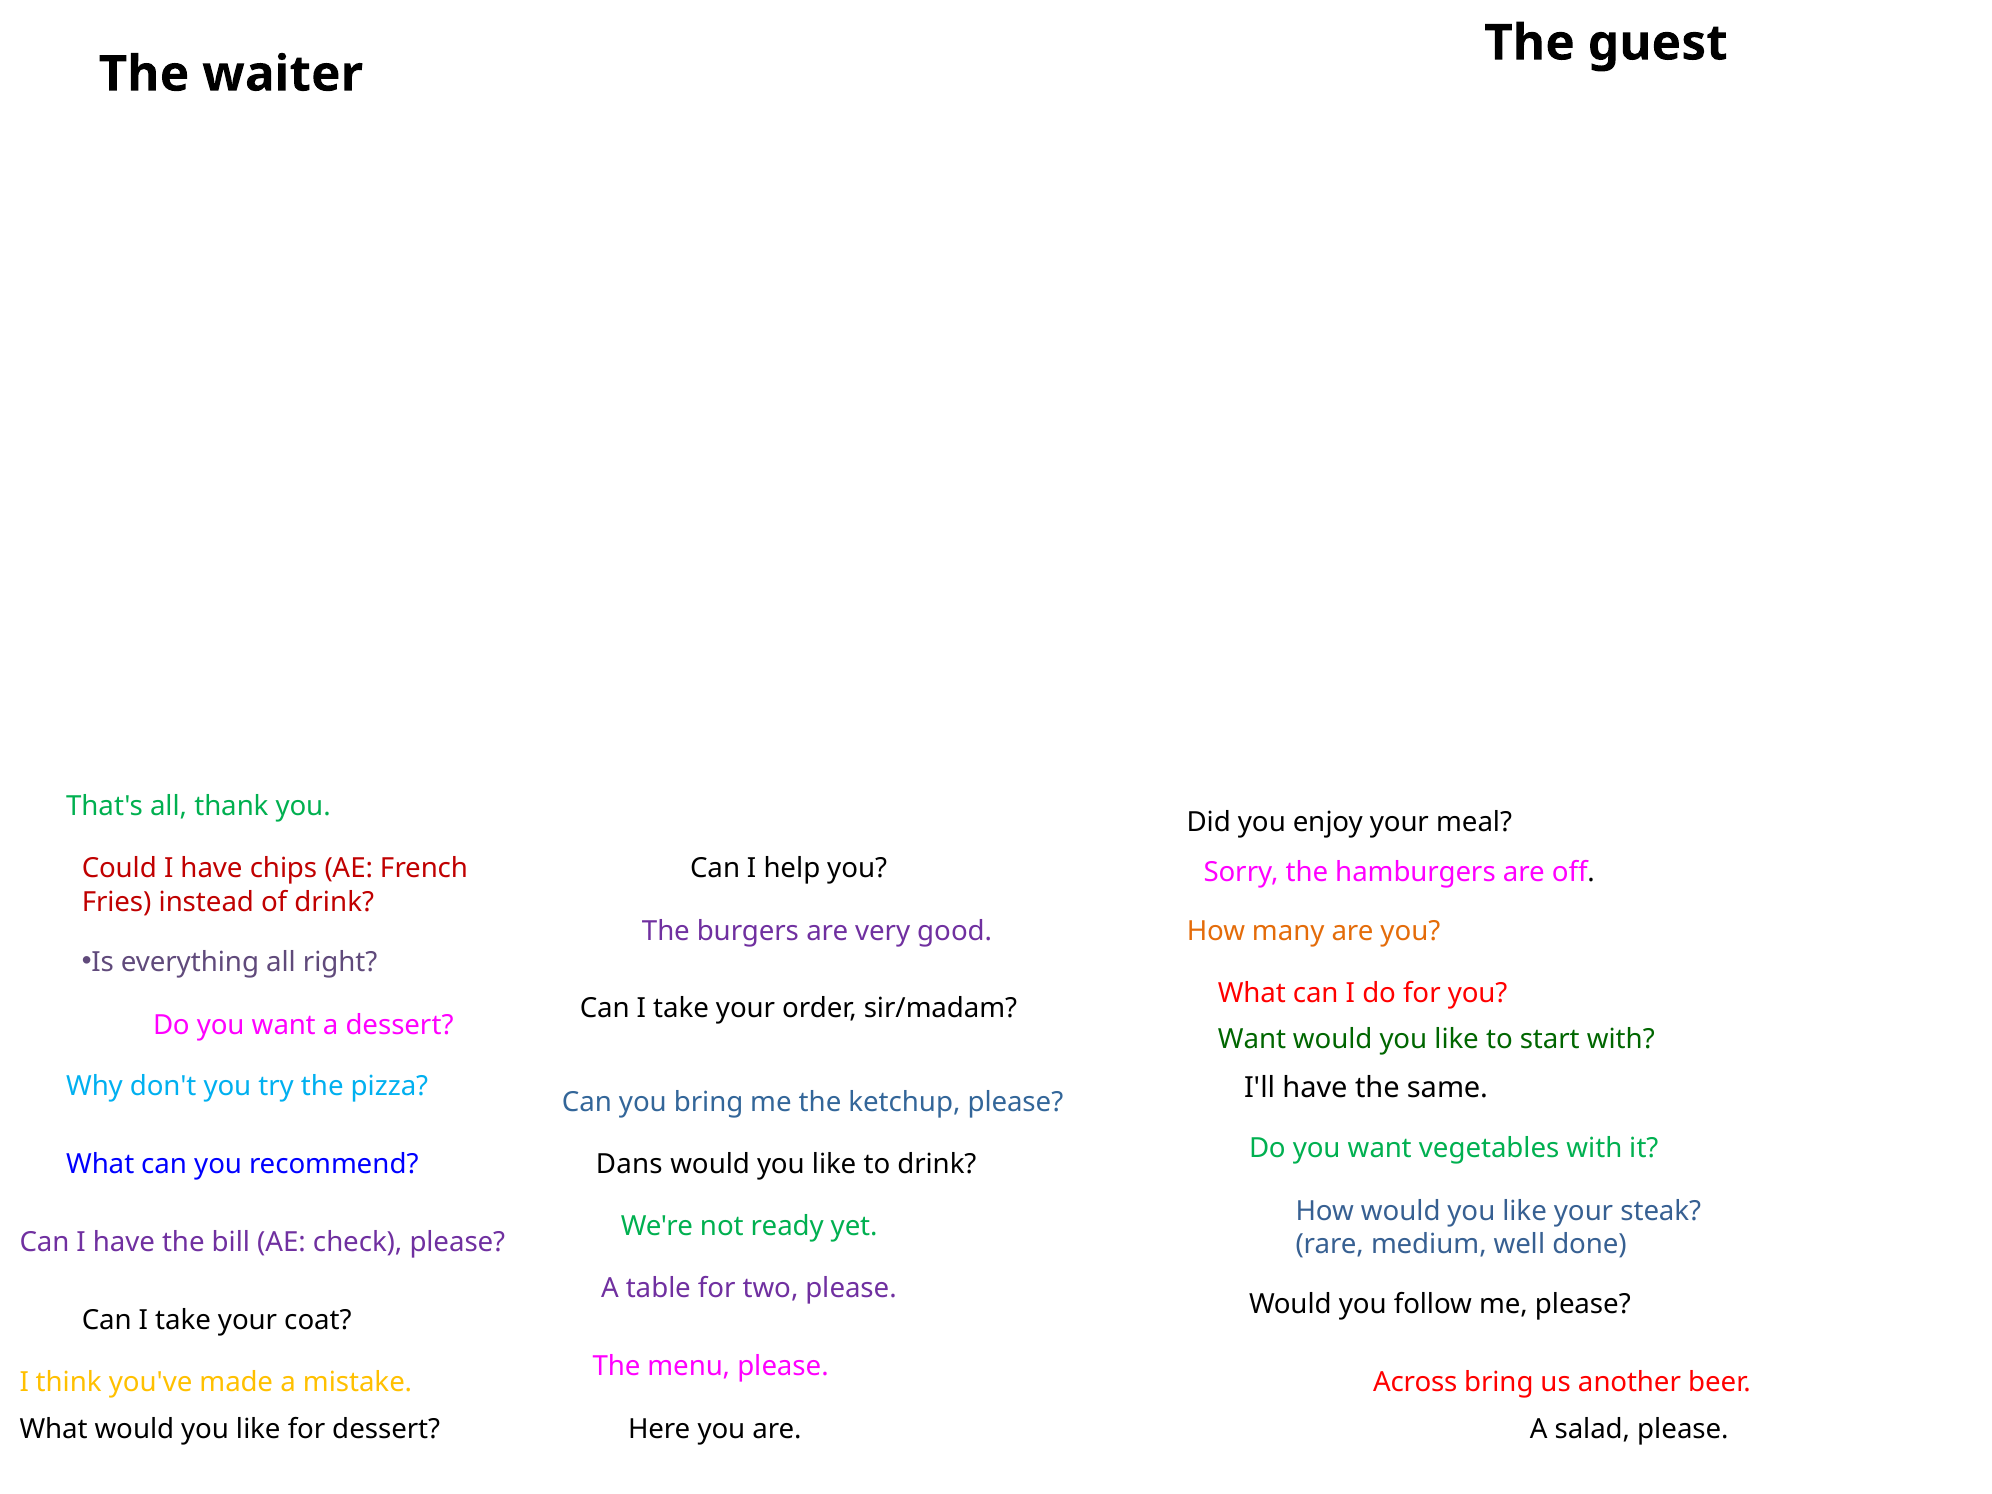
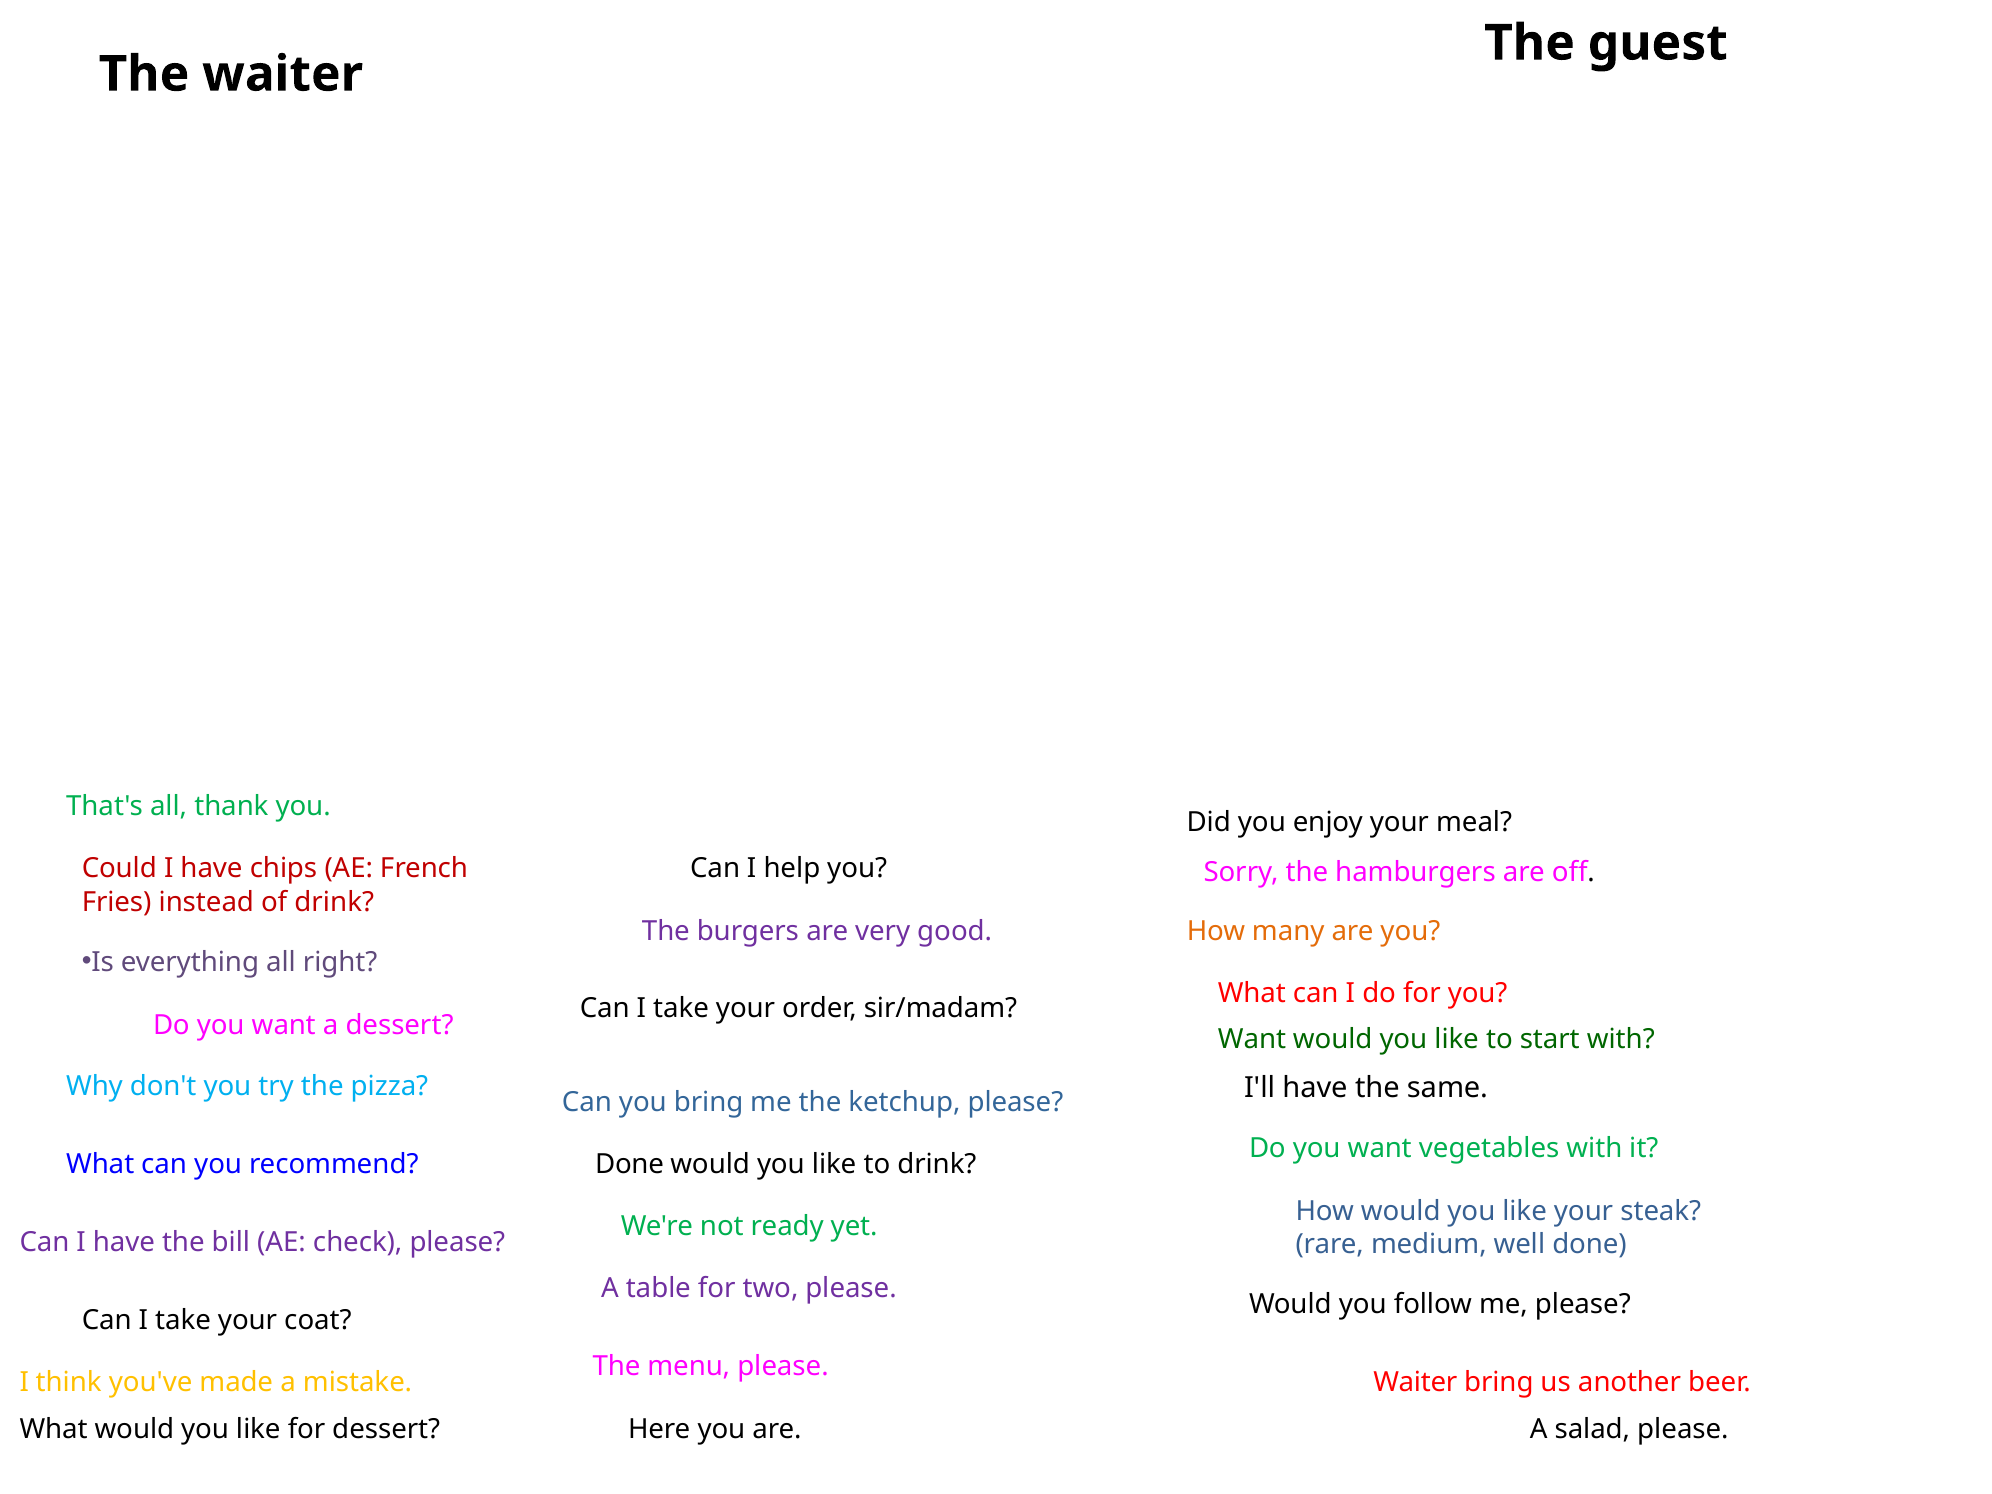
Dans at (629, 1164): Dans -> Done
Across at (1415, 1382): Across -> Waiter
